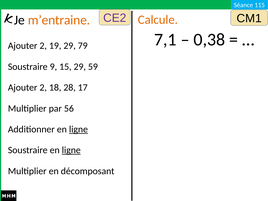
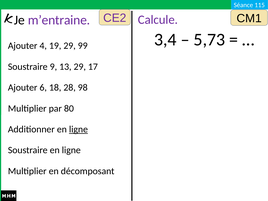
m’entraine colour: orange -> purple
Calcule colour: orange -> purple
7,1: 7,1 -> 3,4
0,38: 0,38 -> 5,73
2 at (43, 46): 2 -> 4
79: 79 -> 99
15: 15 -> 13
59: 59 -> 17
2 at (43, 88): 2 -> 6
17: 17 -> 98
56: 56 -> 80
ligne at (71, 150) underline: present -> none
